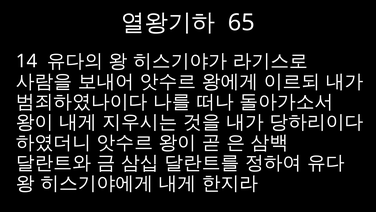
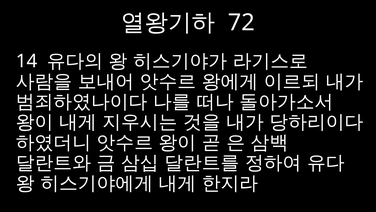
65: 65 -> 72
